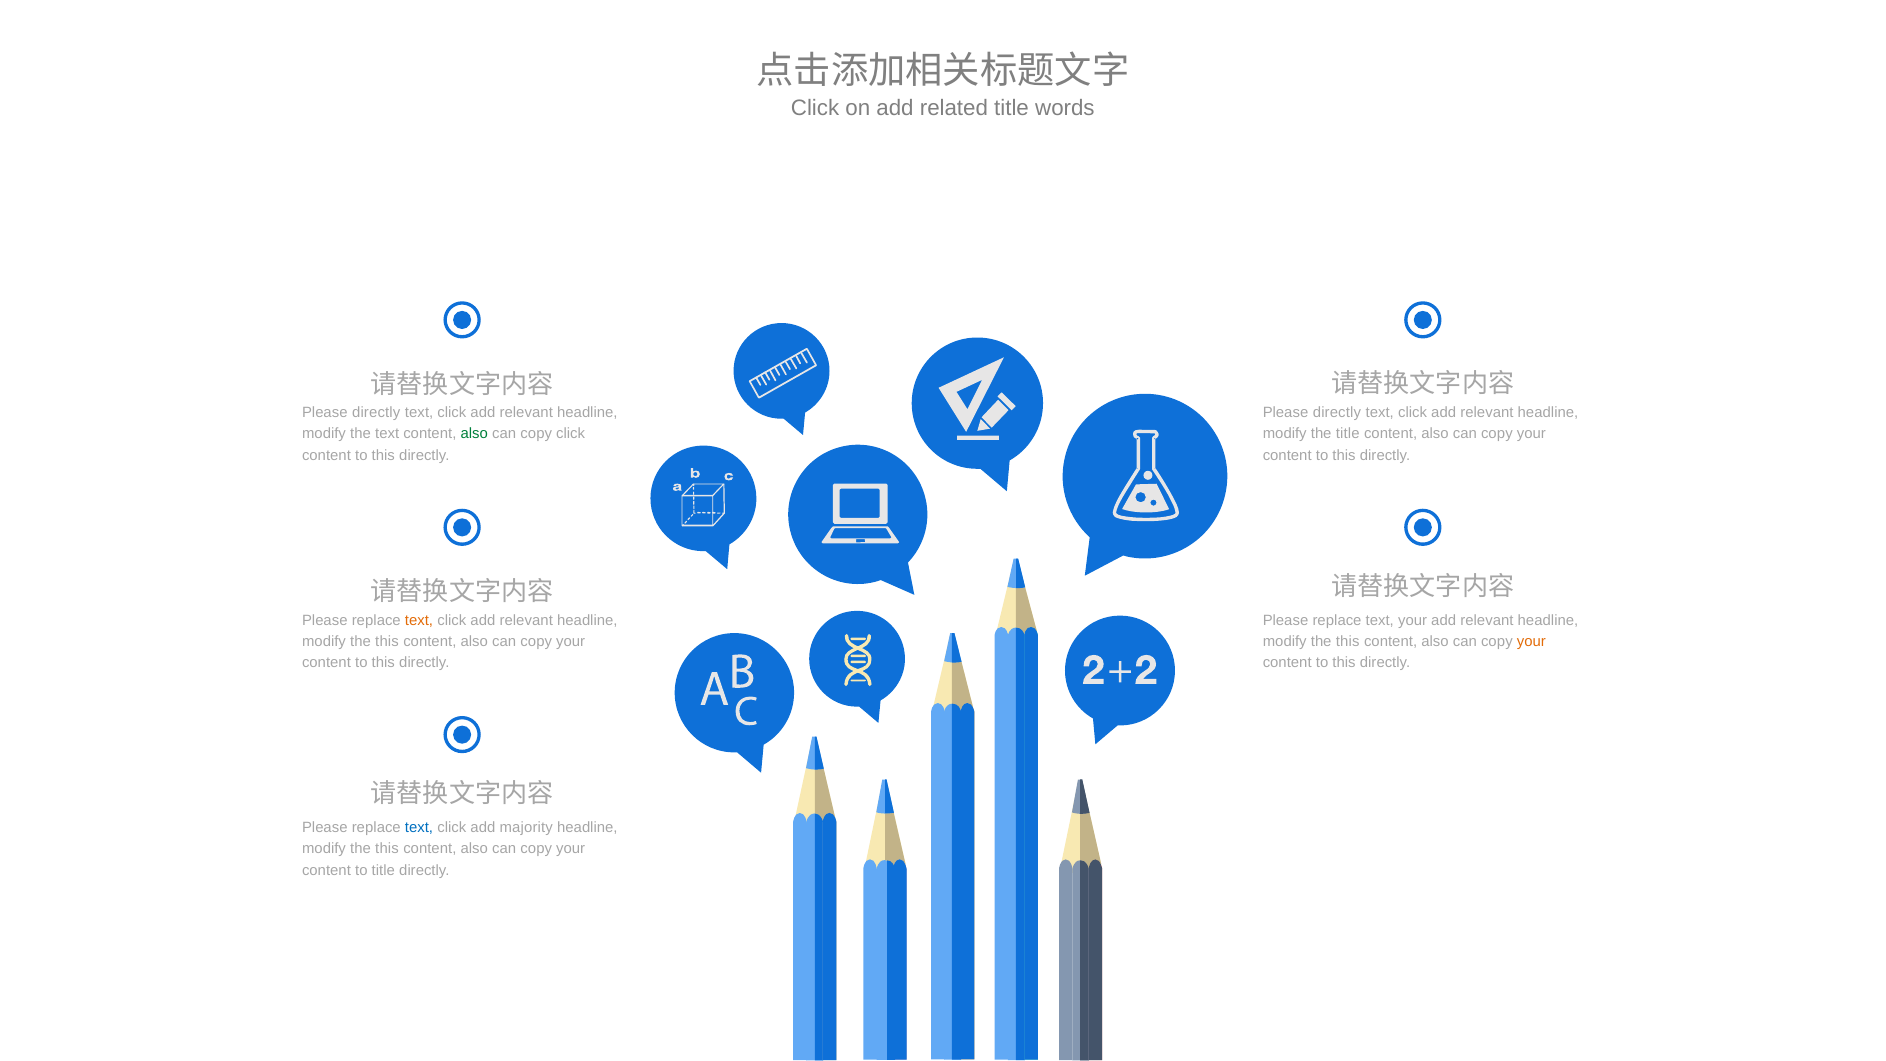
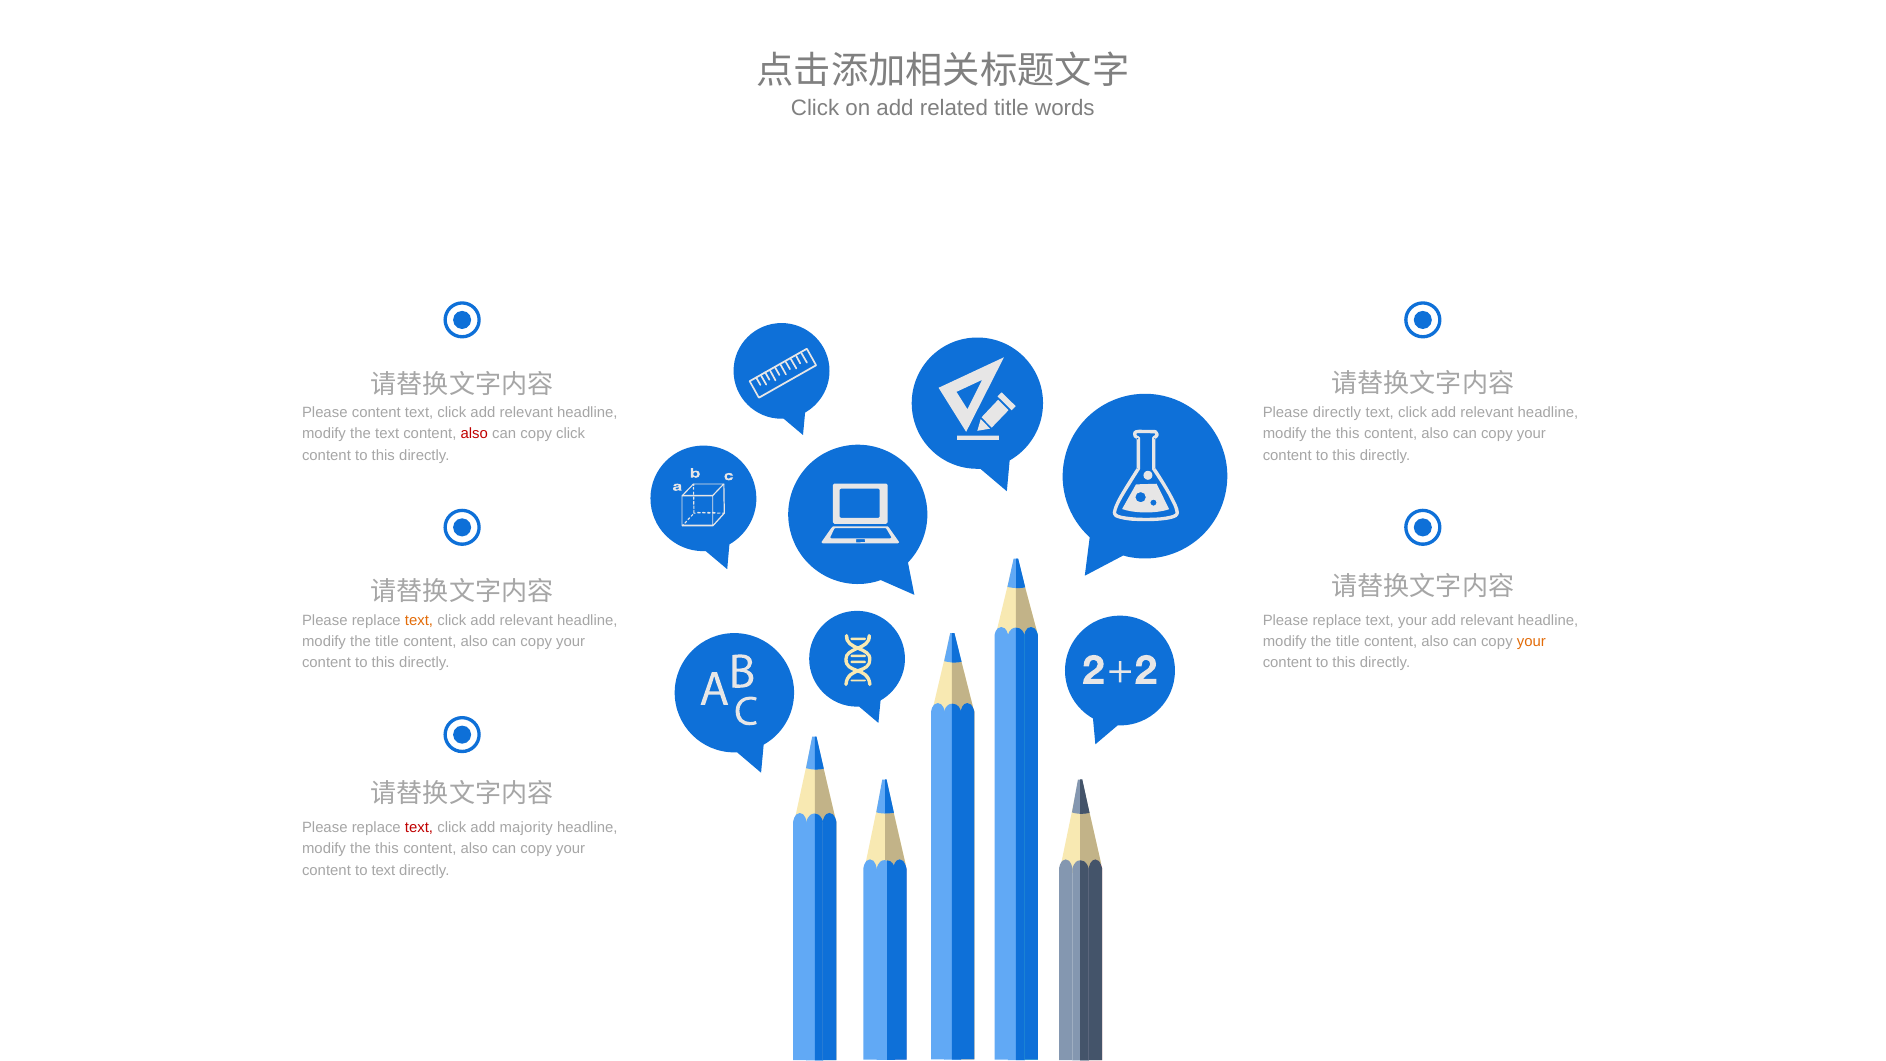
directly at (376, 413): directly -> content
also at (474, 434) colour: green -> red
title at (1348, 434): title -> this
this at (387, 641): this -> title
this at (1348, 641): this -> title
text at (419, 827) colour: blue -> red
to title: title -> text
